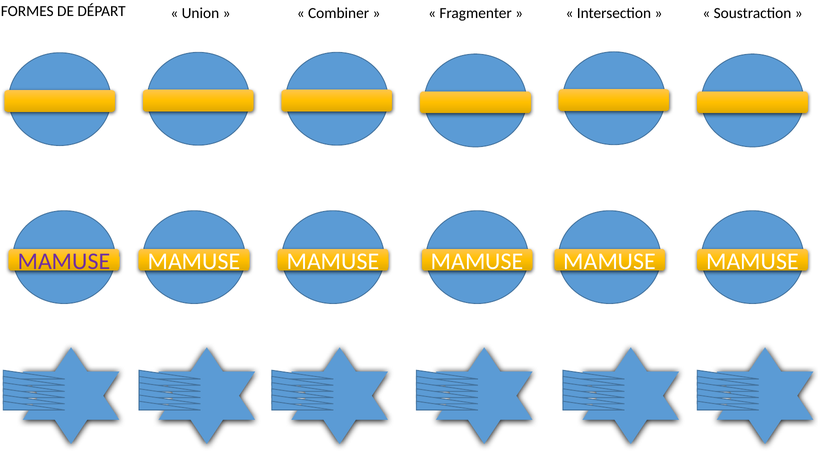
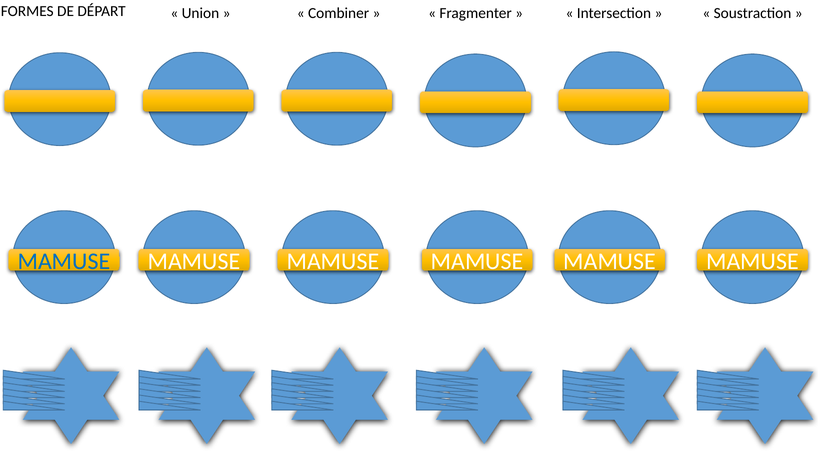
MAMUSE at (64, 261) colour: purple -> blue
